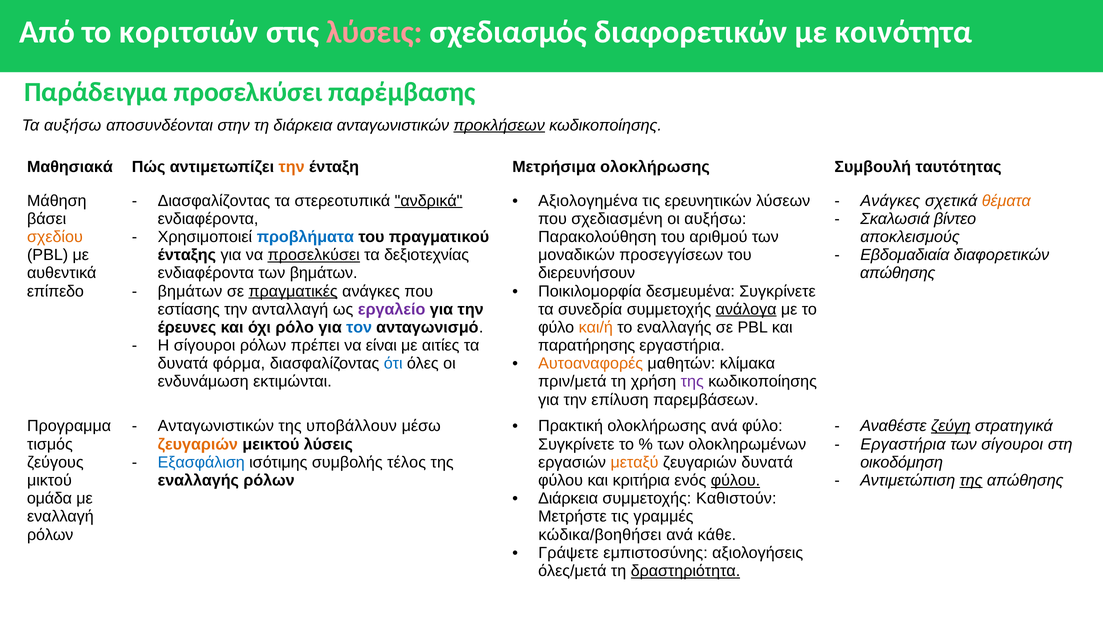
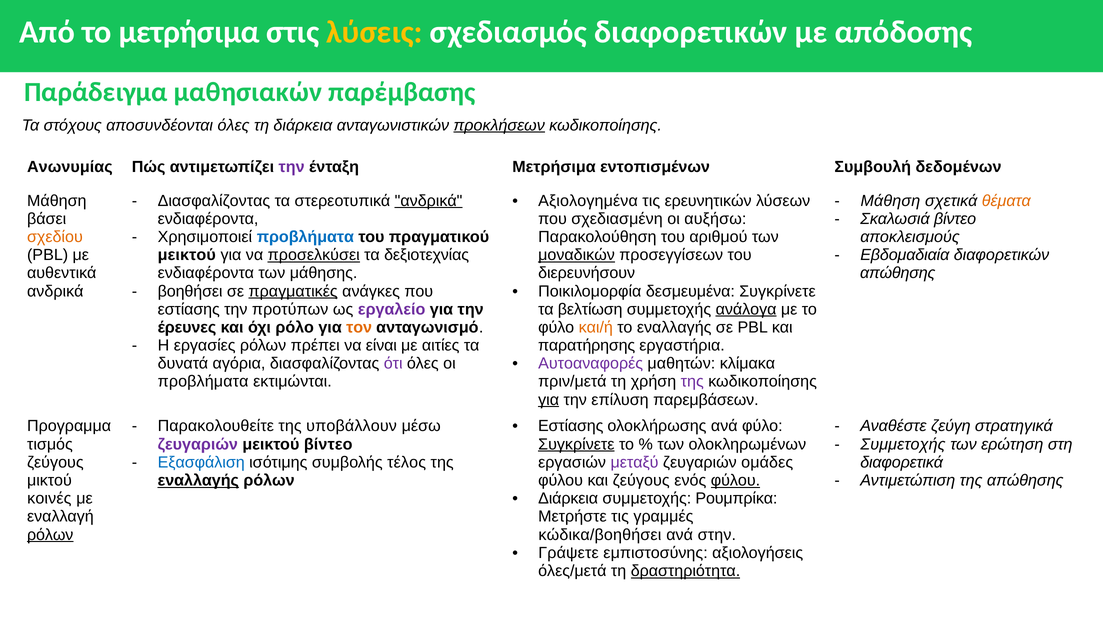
το κοριτσιών: κοριτσιών -> μετρήσιμα
λύσεις at (374, 32) colour: pink -> yellow
κοινότητα: κοινότητα -> απόδοσης
Παράδειγμα προσελκύσει: προσελκύσει -> μαθησιακών
Τα αυξήσω: αυξήσω -> στόχους
αποσυνδέονται στην: στην -> όλες
Μαθησιακά: Μαθησιακά -> Ανωνυμίας
την at (292, 167) colour: orange -> purple
Μετρήσιμα ολοκλήρωσης: ολοκλήρωσης -> εντοπισμένων
ταυτότητας: ταυτότητας -> δεδομένων
Ανάγκες at (890, 201): Ανάγκες -> Μάθηση
ένταξης at (187, 255): ένταξης -> μεικτού
μοναδικών underline: none -> present
των βημάτων: βημάτων -> μάθησης
επίπεδο at (55, 291): επίπεδο -> ανδρικά
βημάτων at (190, 291): βημάτων -> βοηθήσει
ανταλλαγή: ανταλλαγή -> προτύπων
συνεδρία: συνεδρία -> βελτίωση
τον colour: blue -> orange
Η σίγουροι: σίγουροι -> εργασίες
φόρμα: φόρμα -> αγόρια
ότι colour: blue -> purple
Αυτοαναφορές colour: orange -> purple
ενδυνάμωση at (203, 381): ενδυνάμωση -> προβλήματα
για at (549, 399) underline: none -> present
Ανταγωνιστικών at (216, 426): Ανταγωνιστικών -> Παρακολουθείτε
Πρακτική at (571, 426): Πρακτική -> Εστίασης
ζεύγη underline: present -> none
ζευγαριών at (198, 444) colour: orange -> purple
μεικτού λύσεις: λύσεις -> βίντεο
Συγκρίνετε at (576, 444) underline: none -> present
Εργαστήρια at (903, 444): Εργαστήρια -> Συμμετοχής
των σίγουροι: σίγουροι -> ερώτηση
μεταξύ colour: orange -> purple
ζευγαριών δυνατά: δυνατά -> ομάδες
οικοδόμηση: οικοδόμηση -> διαφορετικά
εναλλαγής at (198, 480) underline: none -> present
και κριτήρια: κριτήρια -> ζεύγους
της at (971, 480) underline: present -> none
ομάδα: ομάδα -> κοινές
Καθιστούν: Καθιστούν -> Ρουμπρίκα
ρόλων at (50, 534) underline: none -> present
κάθε: κάθε -> στην
